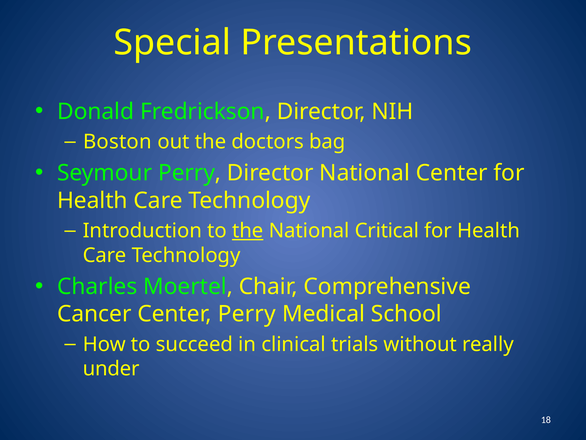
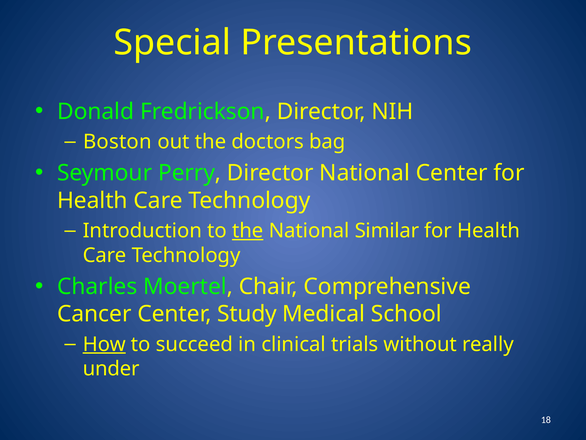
Critical: Critical -> Similar
Center Perry: Perry -> Study
How underline: none -> present
